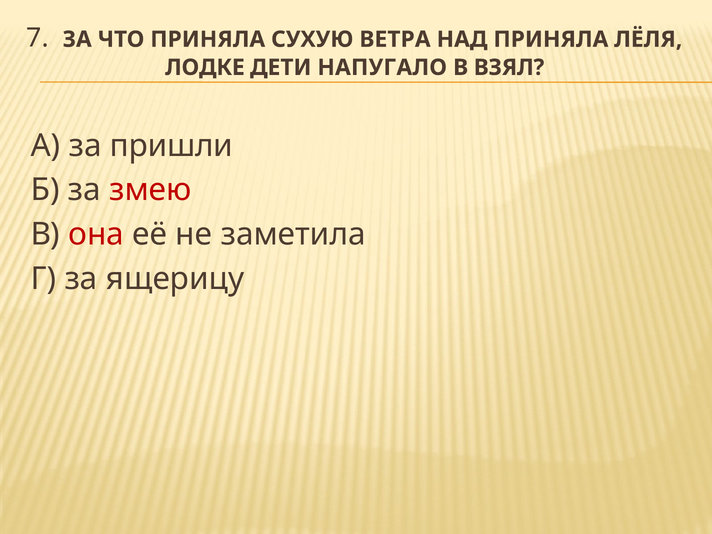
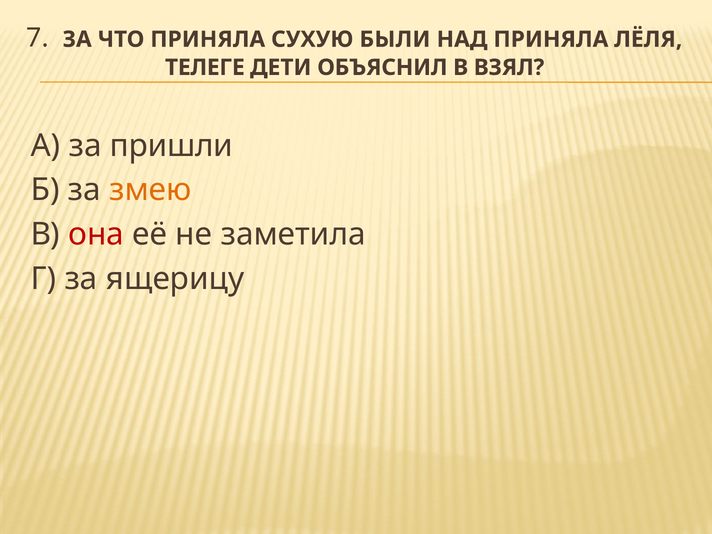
ВЕТРА: ВЕТРА -> БЫЛИ
ЛОДКЕ: ЛОДКЕ -> ТЕЛЕГЕ
НАПУГАЛО: НАПУГАЛО -> ОБЪЯСНИЛ
змею colour: red -> orange
